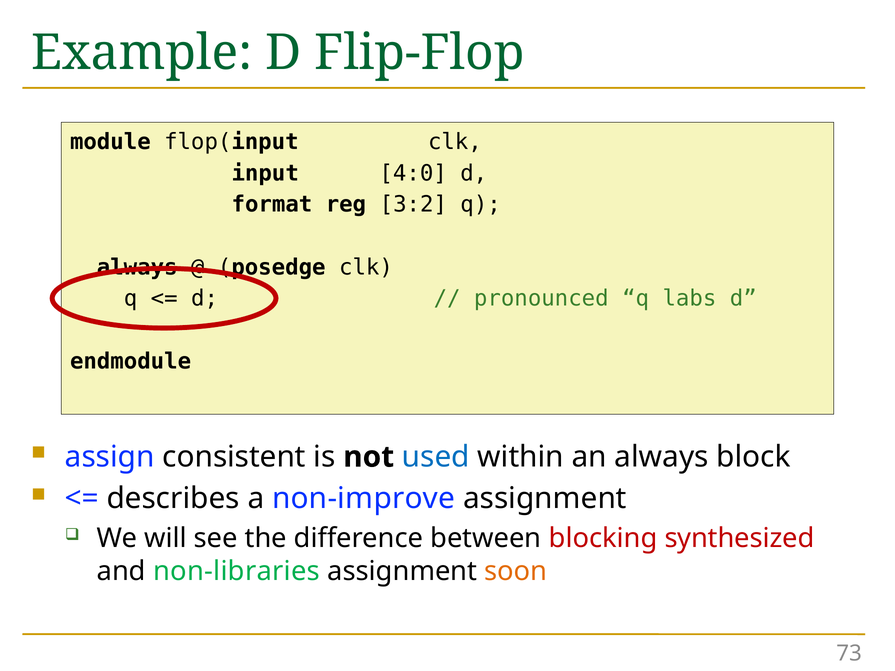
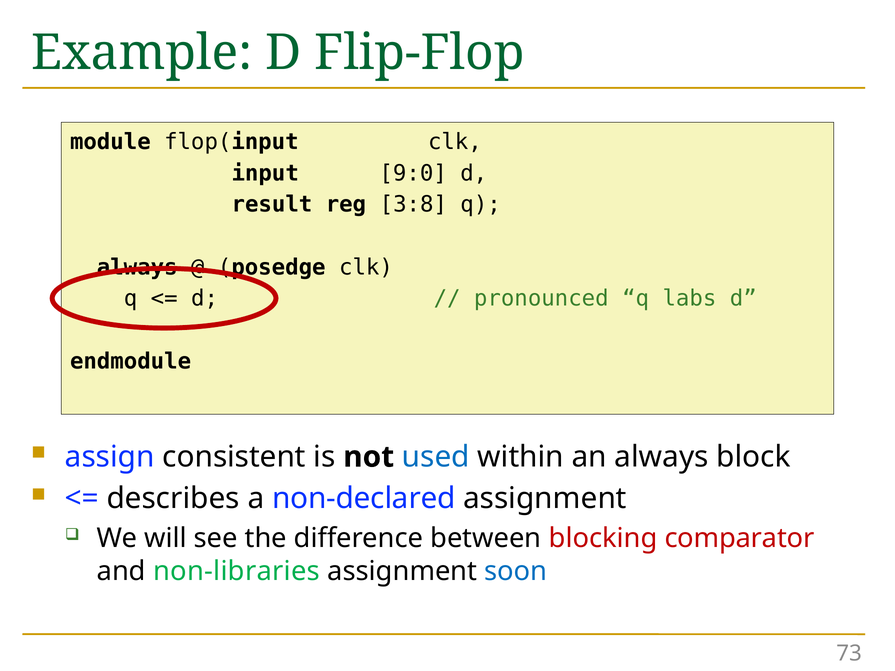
4:0: 4:0 -> 9:0
format: format -> result
3:2: 3:2 -> 3:8
non-improve: non-improve -> non-declared
synthesized: synthesized -> comparator
soon colour: orange -> blue
